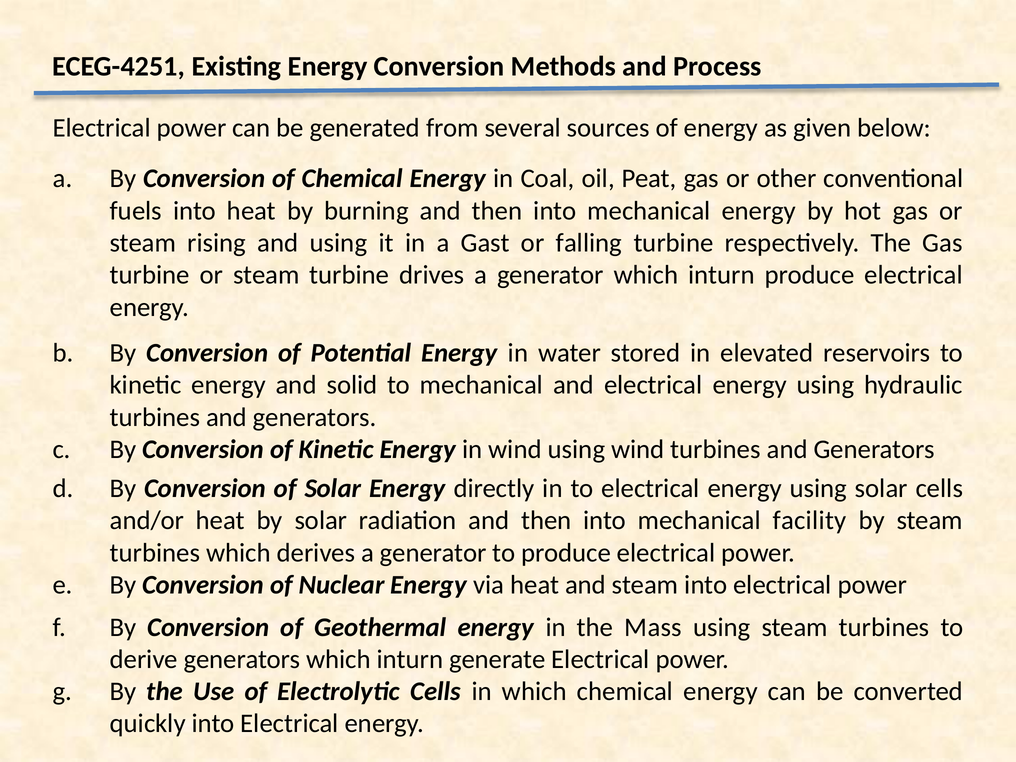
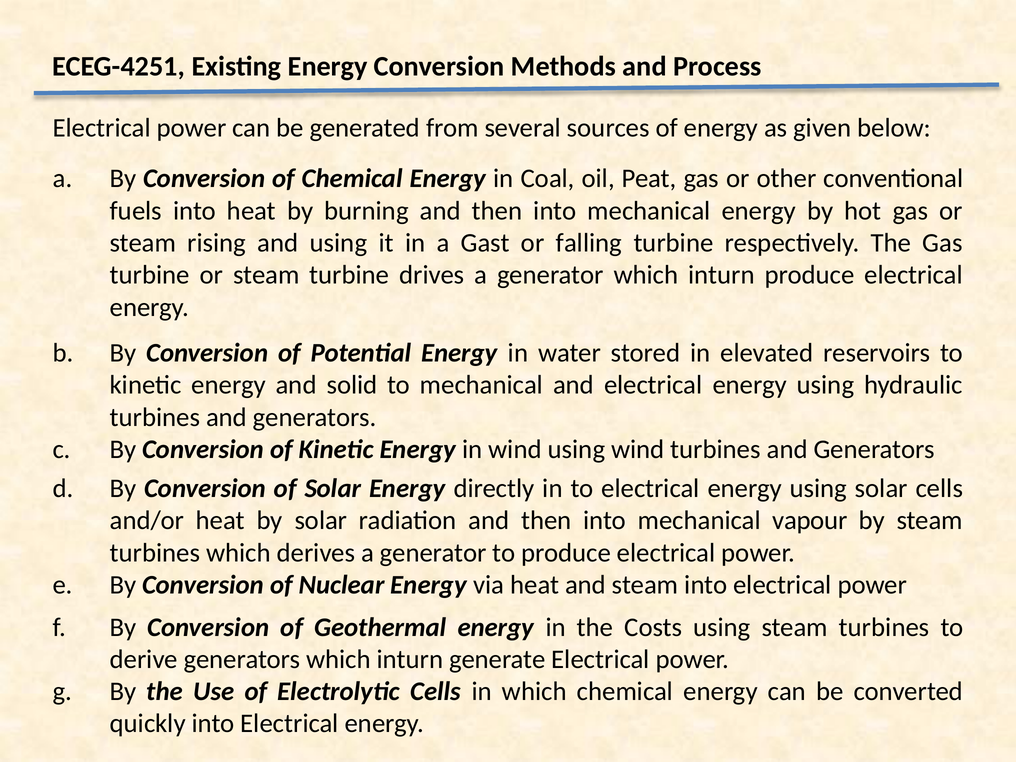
facility: facility -> vapour
Mass: Mass -> Costs
